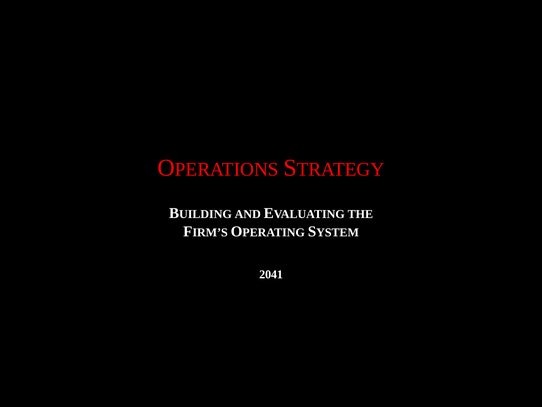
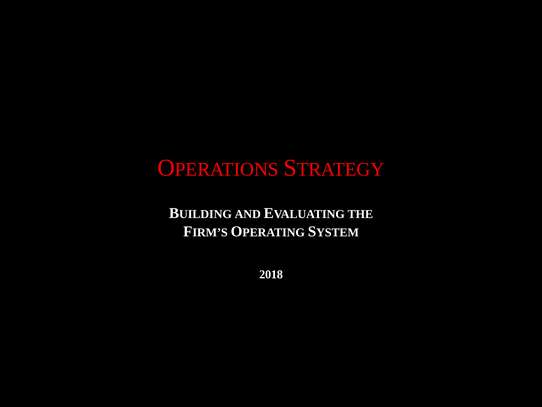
2041: 2041 -> 2018
